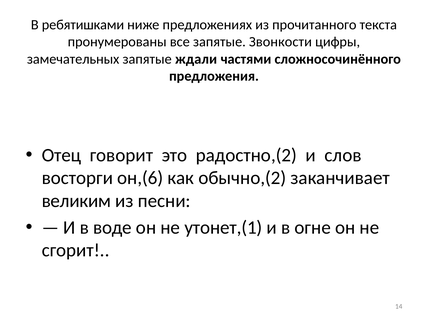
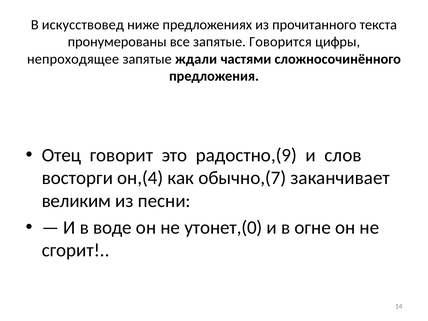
ребятишками: ребятишками -> искусствовед
Звонкости: Звонкости -> Говорится
замечательных: замечательных -> непроходящее
радостно,(2: радостно,(2 -> радостно,(9
он,(6: он,(6 -> он,(4
обычно,(2: обычно,(2 -> обычно,(7
утонет,(1: утонет,(1 -> утонет,(0
